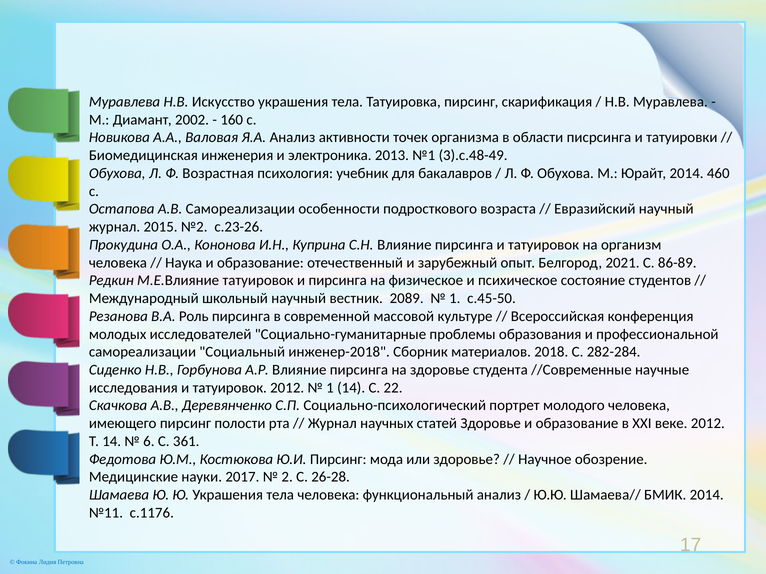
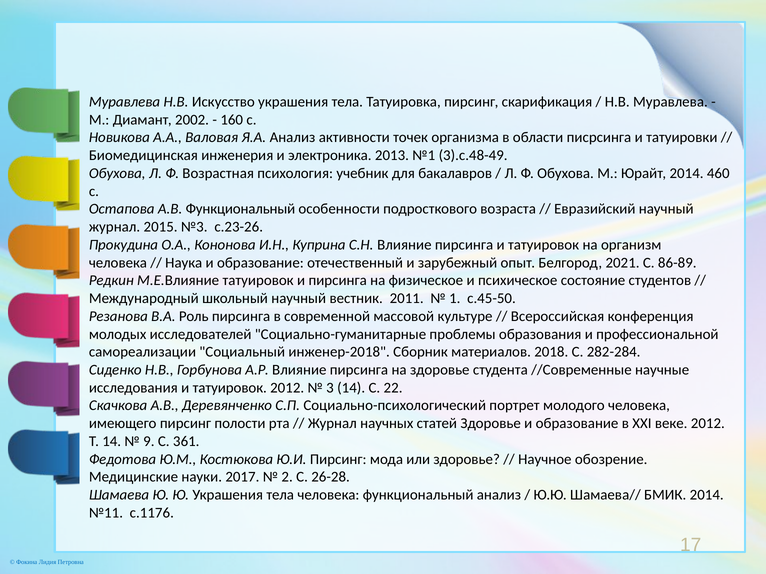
А.В Самореализации: Самореализации -> Функциональный
№2: №2 -> №3
2089: 2089 -> 2011
1 at (330, 388): 1 -> 3
6: 6 -> 9
